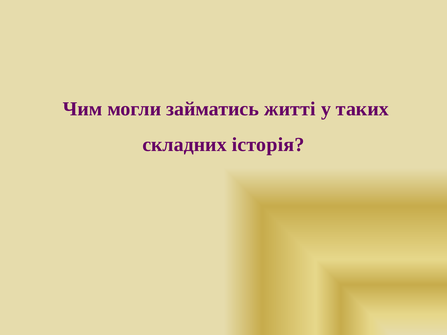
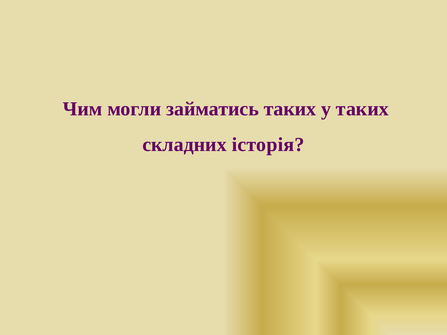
займатись житті: житті -> таких
